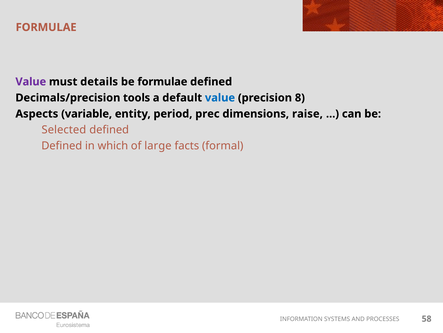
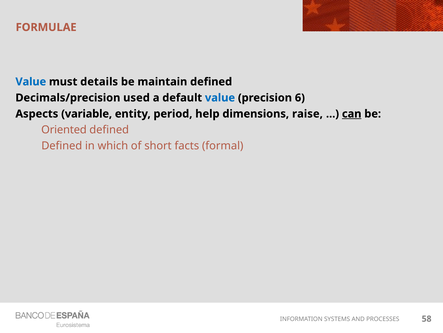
Value at (31, 82) colour: purple -> blue
be formulae: formulae -> maintain
tools: tools -> used
8: 8 -> 6
prec: prec -> help
can underline: none -> present
Selected: Selected -> Oriented
large: large -> short
